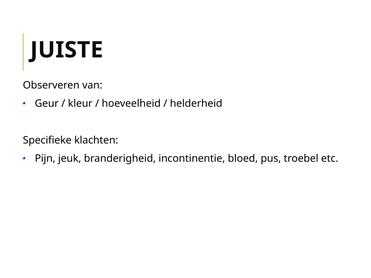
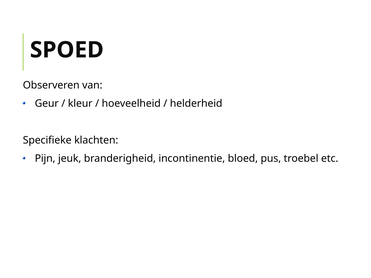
JUISTE: JUISTE -> SPOED
